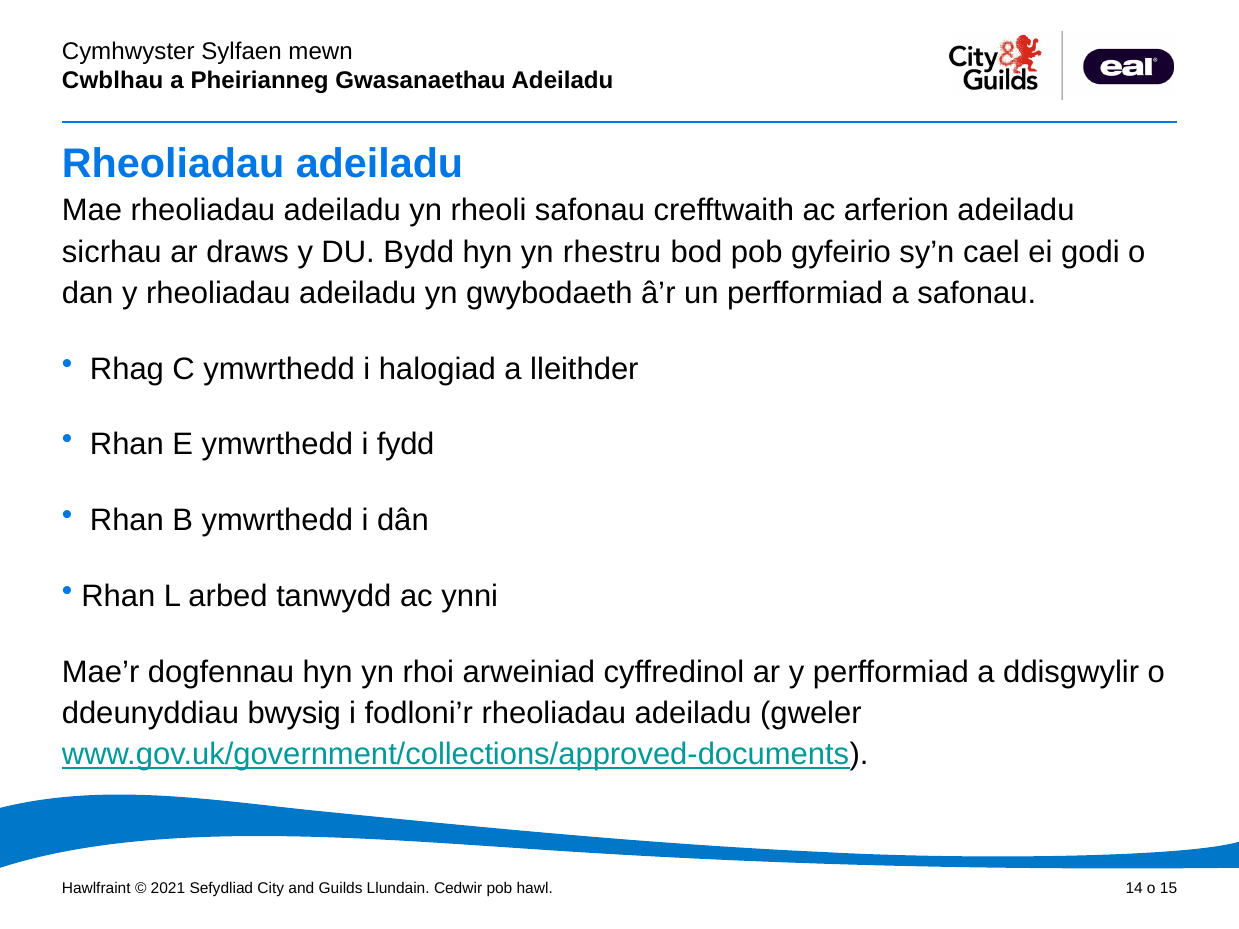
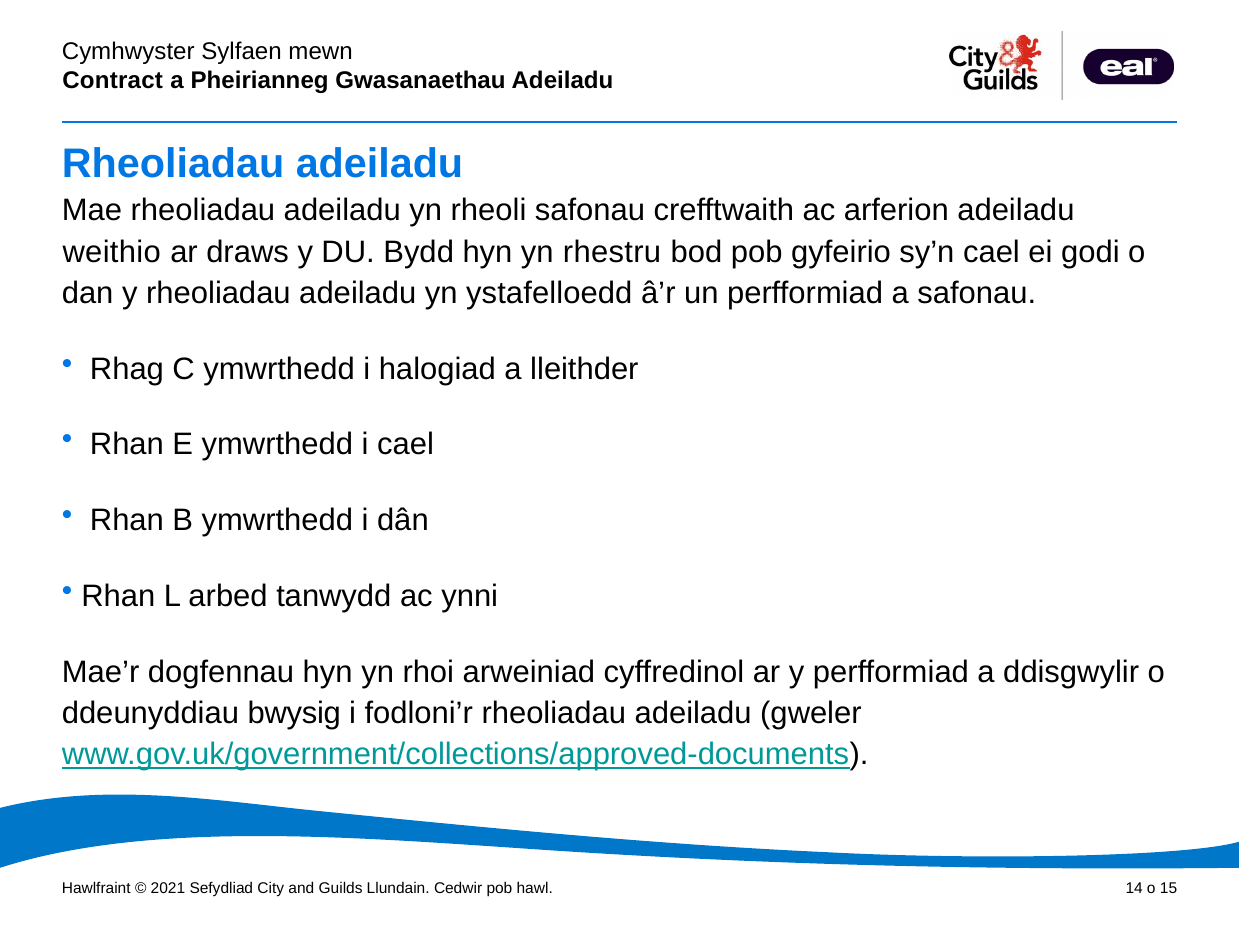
Cwblhau: Cwblhau -> Contract
sicrhau: sicrhau -> weithio
gwybodaeth: gwybodaeth -> ystafelloedd
i fydd: fydd -> cael
